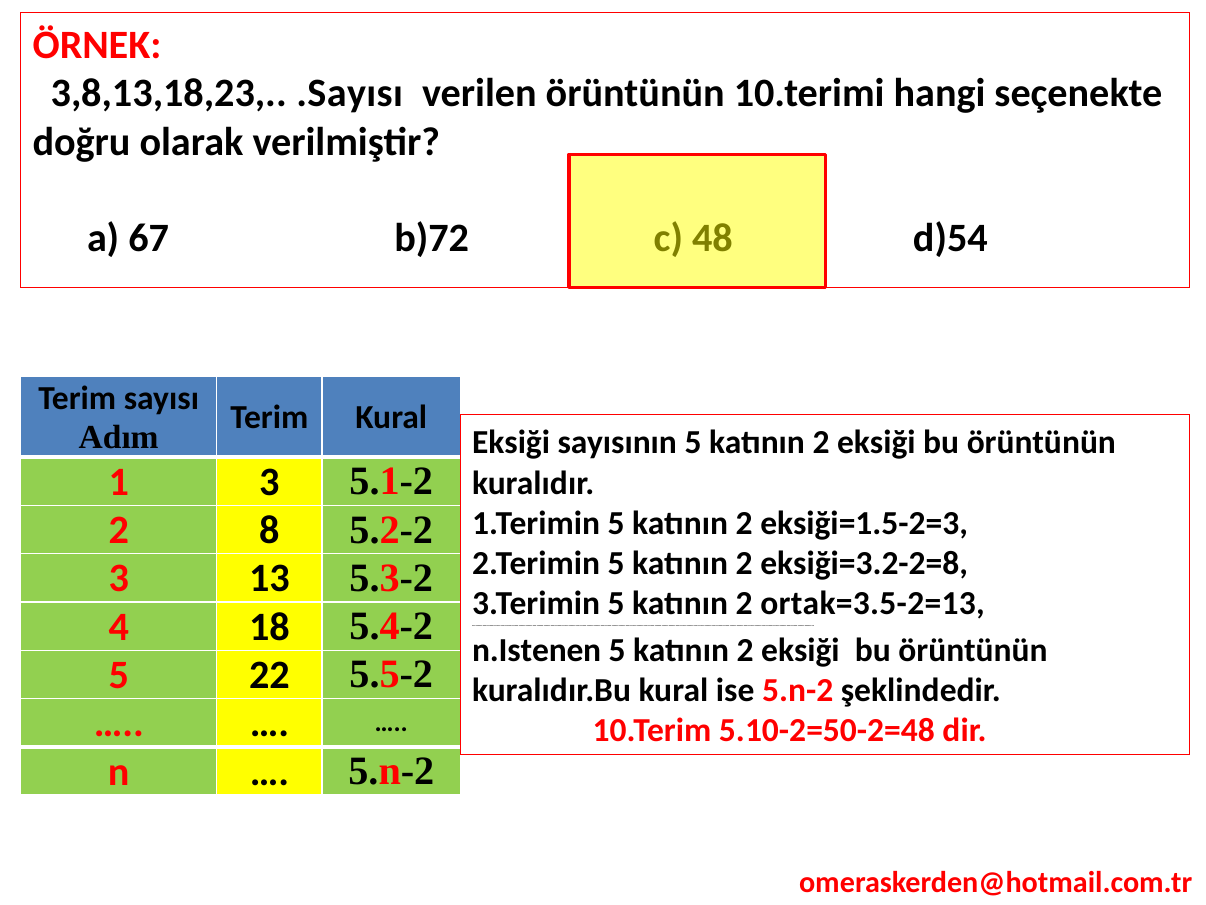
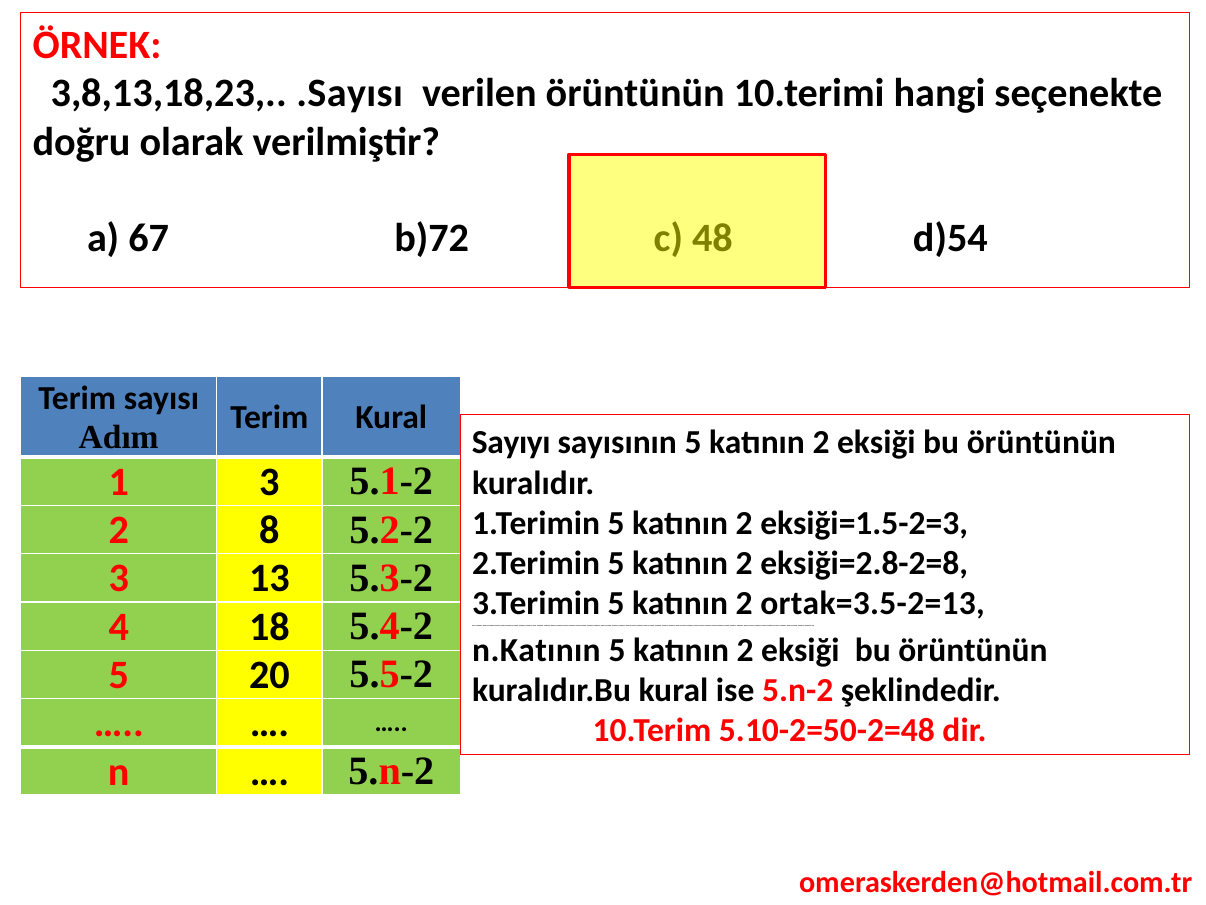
Eksiği at (511, 443): Eksiği -> Sayıyı
eksiği=3.2-2=8: eksiği=3.2-2=8 -> eksiği=2.8-2=8
n.Istenen: n.Istenen -> n.Katının
22: 22 -> 20
